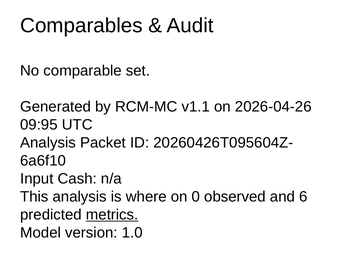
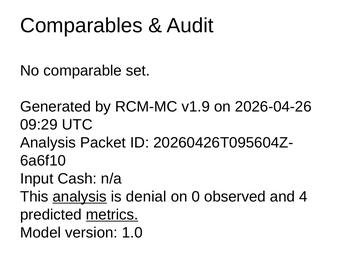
v1.1: v1.1 -> v1.9
09:95: 09:95 -> 09:29
analysis at (80, 197) underline: none -> present
where: where -> denial
6: 6 -> 4
